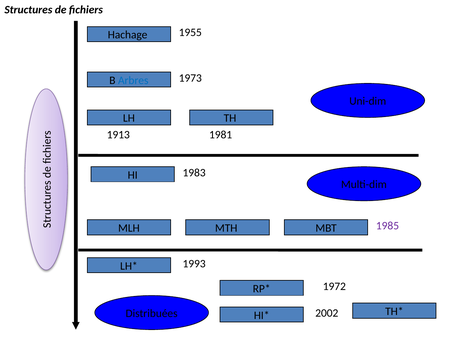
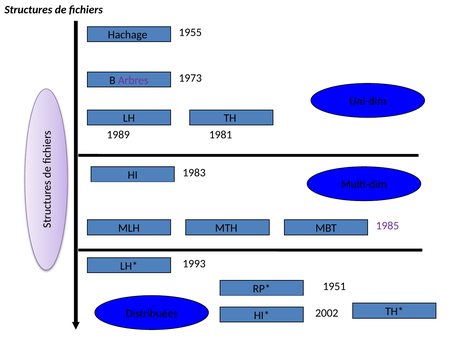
Arbres colour: blue -> purple
1913: 1913 -> 1989
1972: 1972 -> 1951
